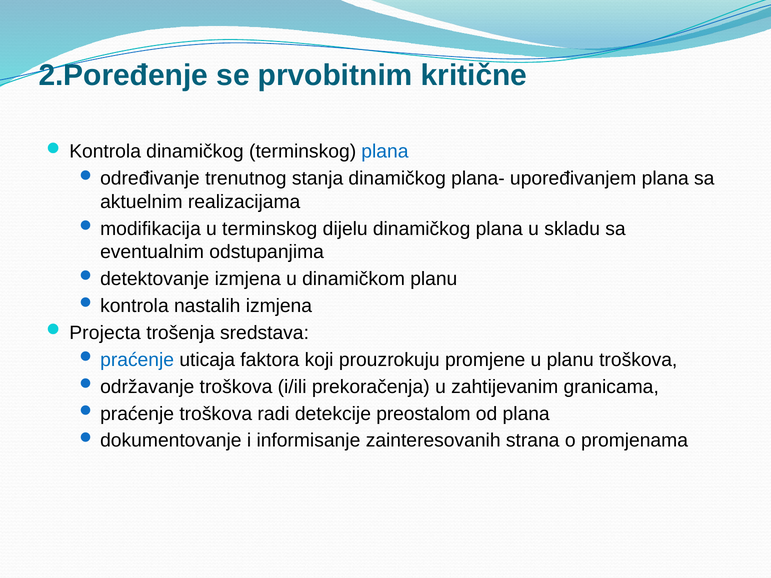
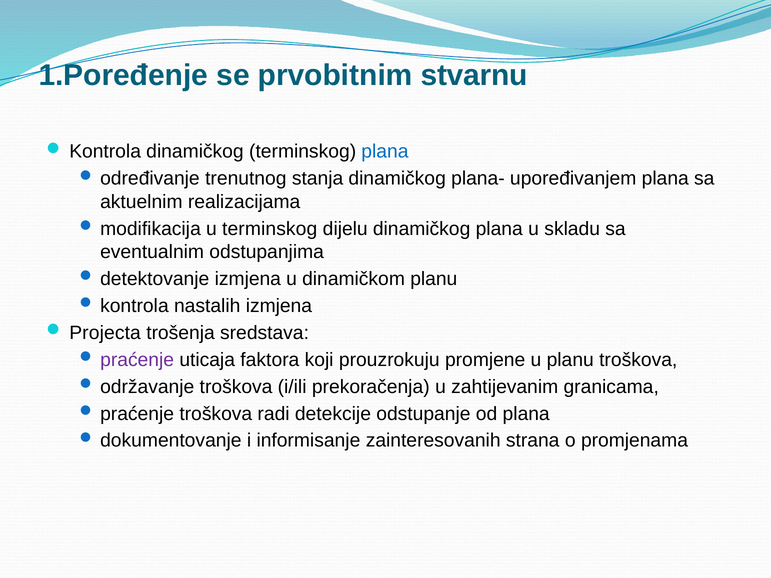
2.Poređenje: 2.Poređenje -> 1.Poređenje
kritične: kritične -> stvarnu
praćenje at (137, 360) colour: blue -> purple
preostalom: preostalom -> odstupanje
